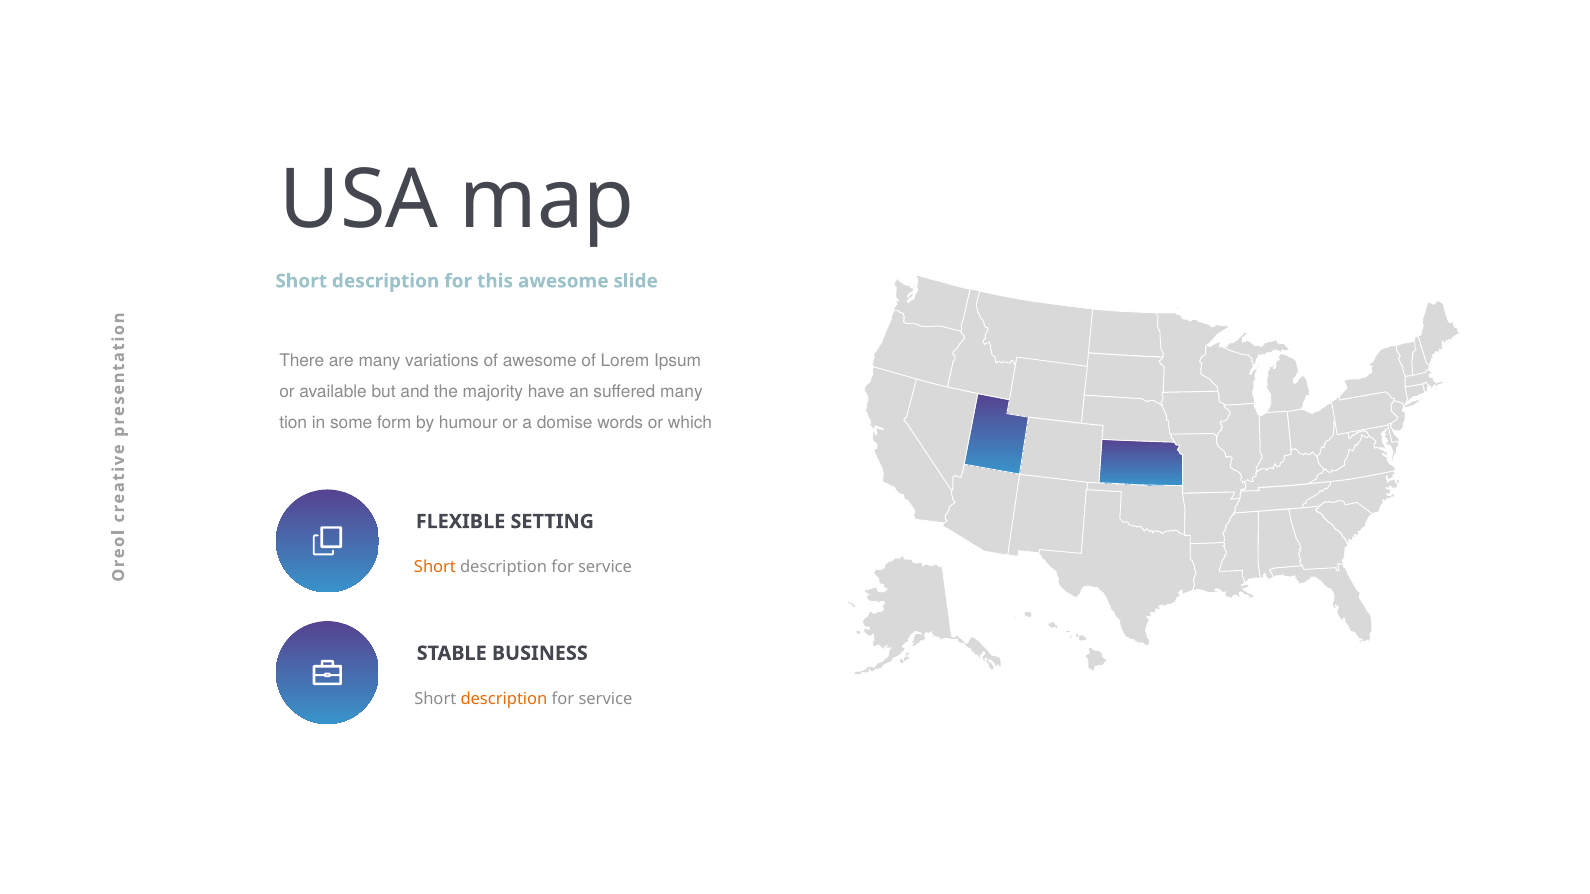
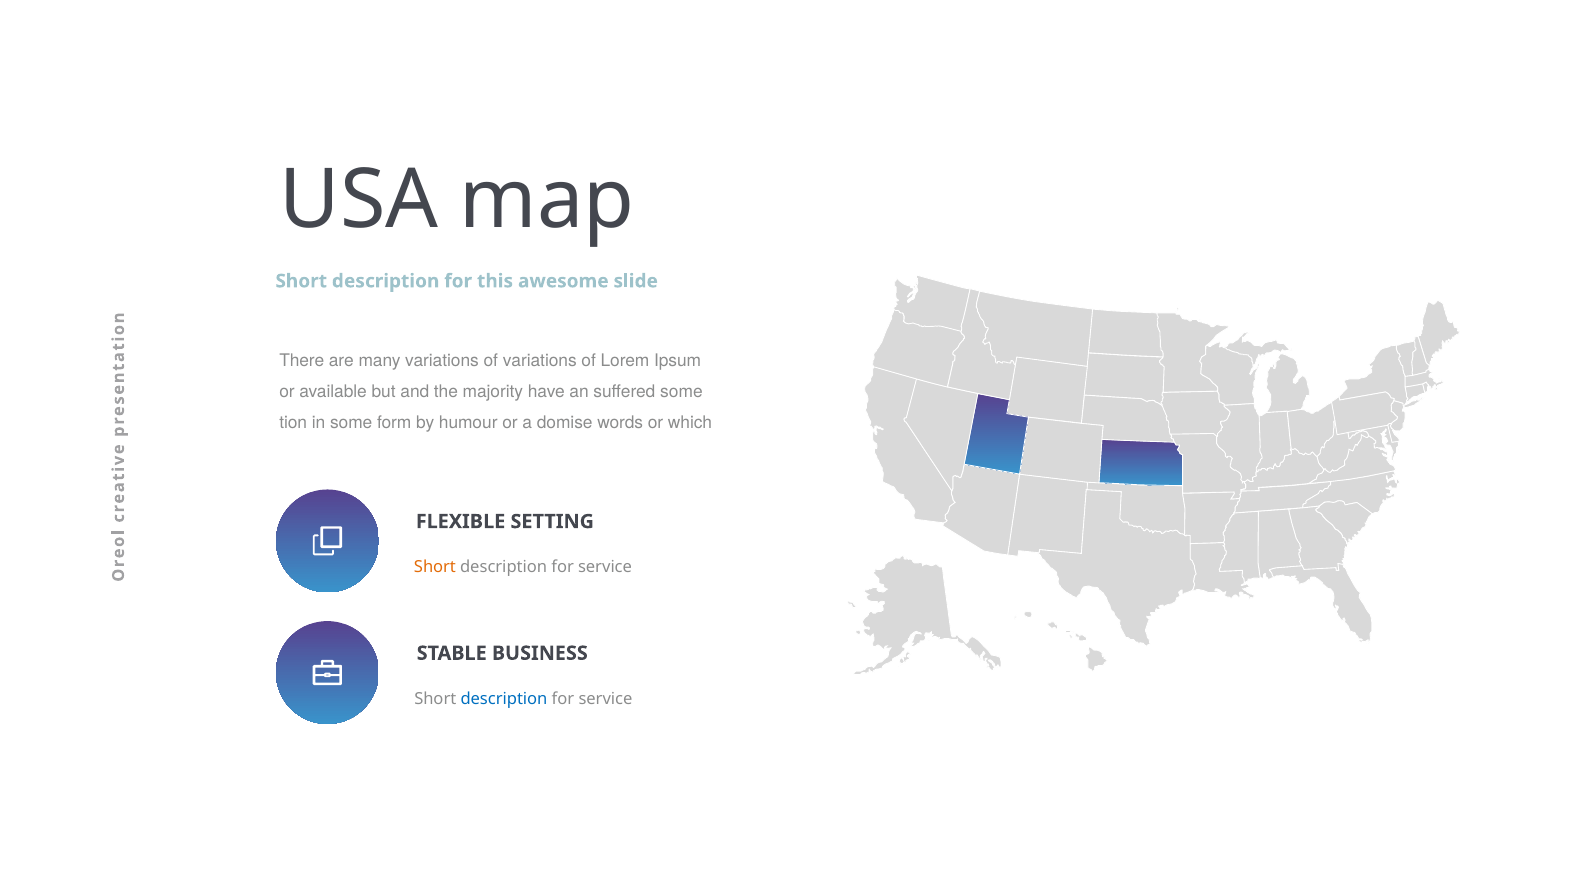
of awesome: awesome -> variations
suffered many: many -> some
description at (504, 699) colour: orange -> blue
